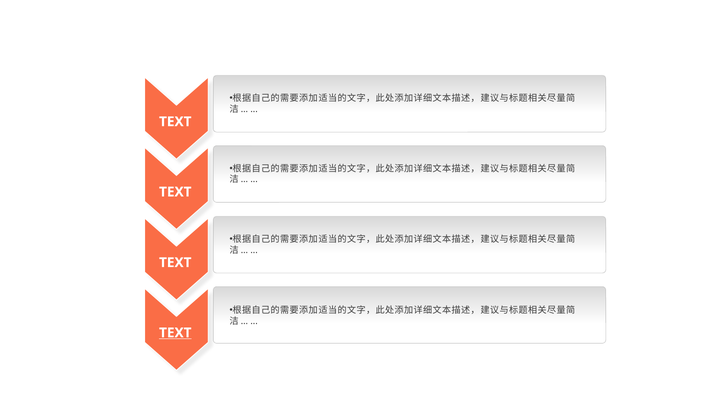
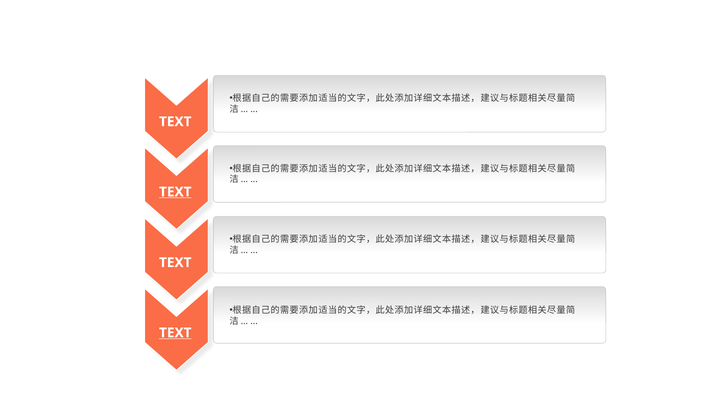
TEXT at (175, 192) underline: none -> present
